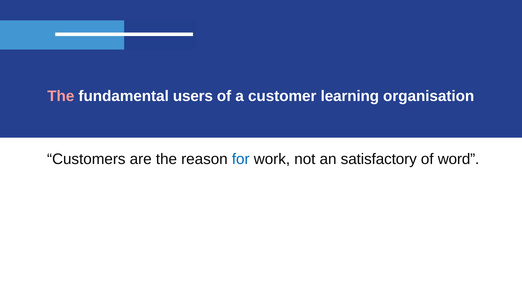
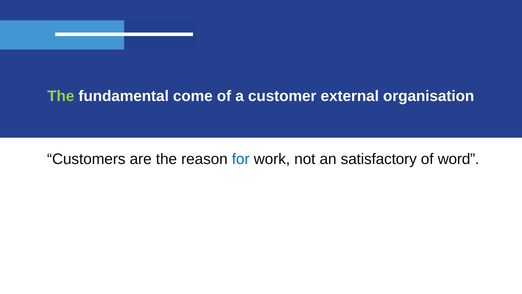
The at (61, 96) colour: pink -> light green
users: users -> come
learning: learning -> external
